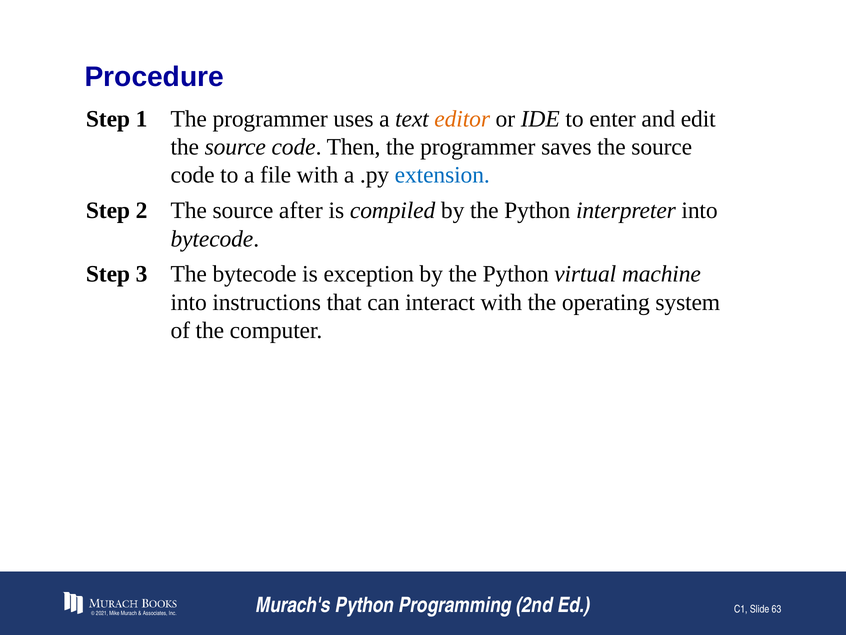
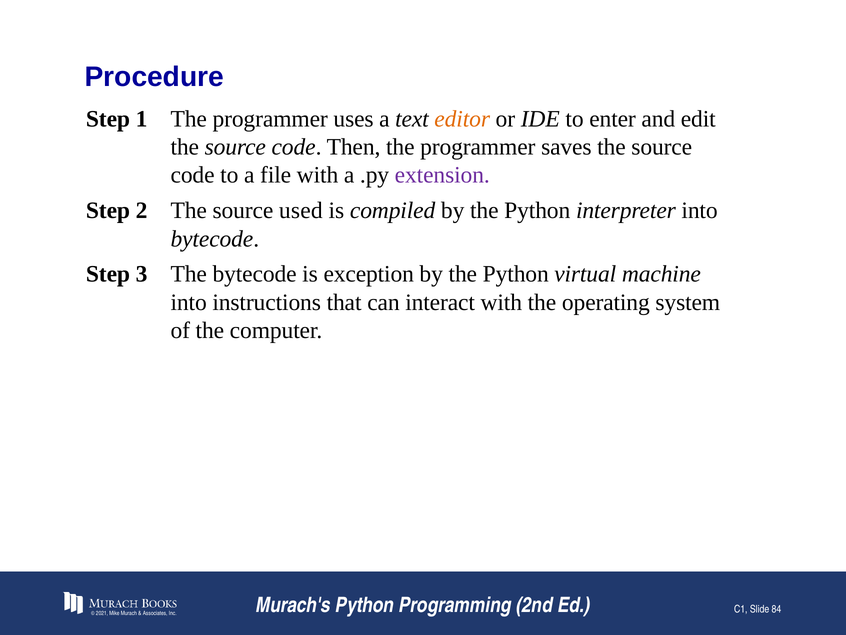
extension colour: blue -> purple
after: after -> used
63: 63 -> 84
